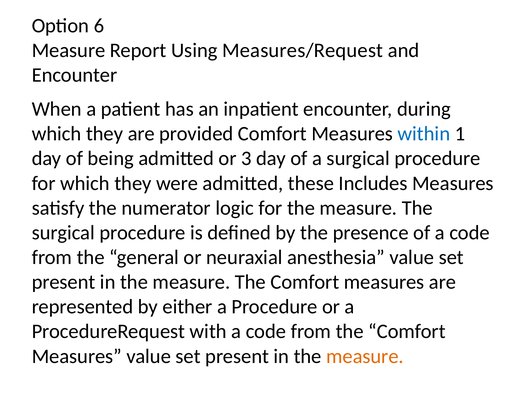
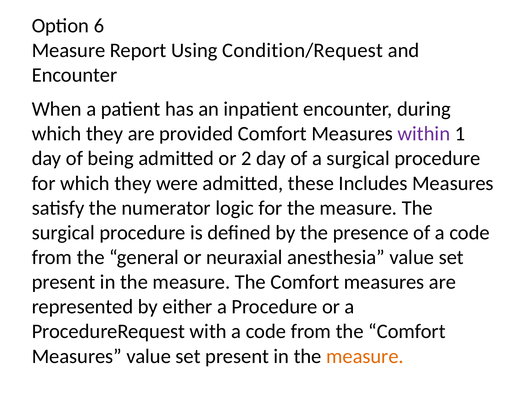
Measures/Request: Measures/Request -> Condition/Request
within colour: blue -> purple
3: 3 -> 2
